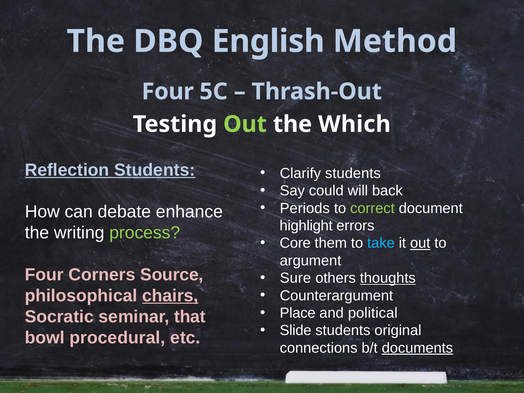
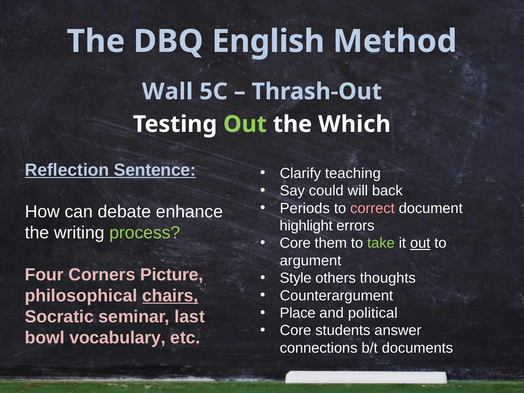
Four at (168, 92): Four -> Wall
Reflection Students: Students -> Sentence
Clarify students: students -> teaching
correct colour: light green -> pink
take colour: light blue -> light green
Source: Source -> Picture
Sure: Sure -> Style
thoughts underline: present -> none
that: that -> last
Slide at (296, 331): Slide -> Core
original: original -> answer
procedural: procedural -> vocabulary
documents underline: present -> none
